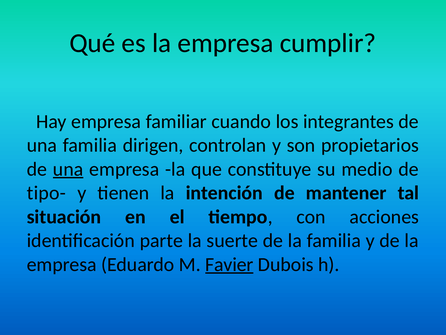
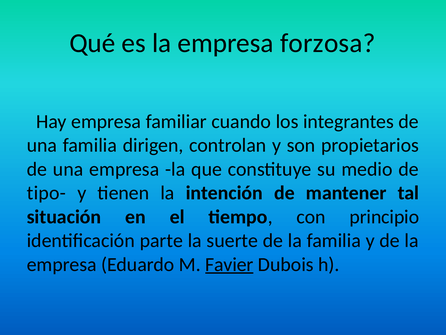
cumplir: cumplir -> forzosa
una at (68, 169) underline: present -> none
acciones: acciones -> principio
